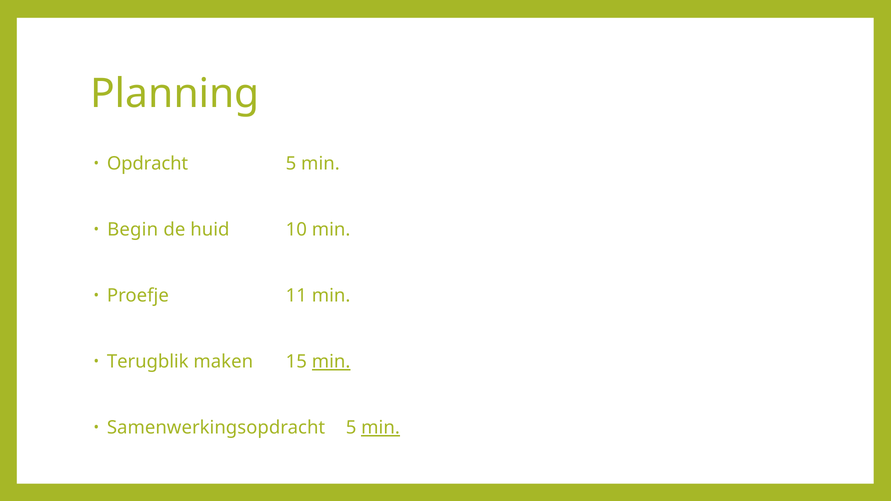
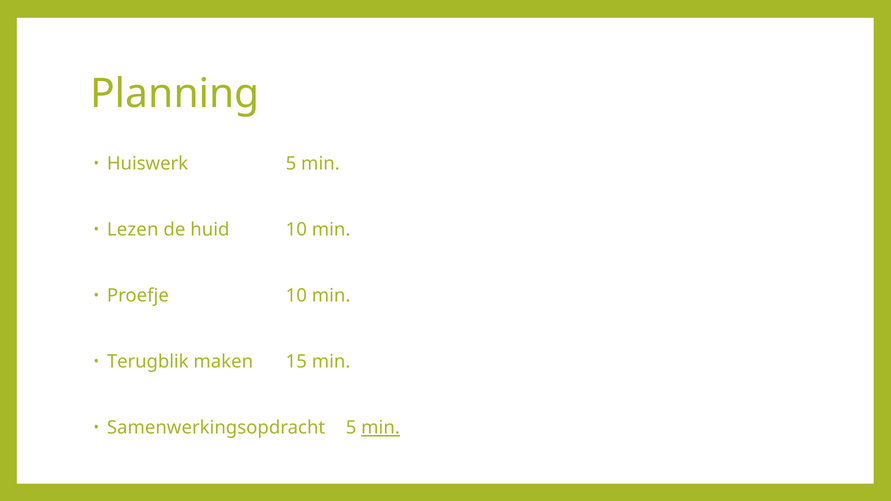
Opdracht: Opdracht -> Huiswerk
Begin: Begin -> Lezen
Proefje 11: 11 -> 10
min at (331, 362) underline: present -> none
